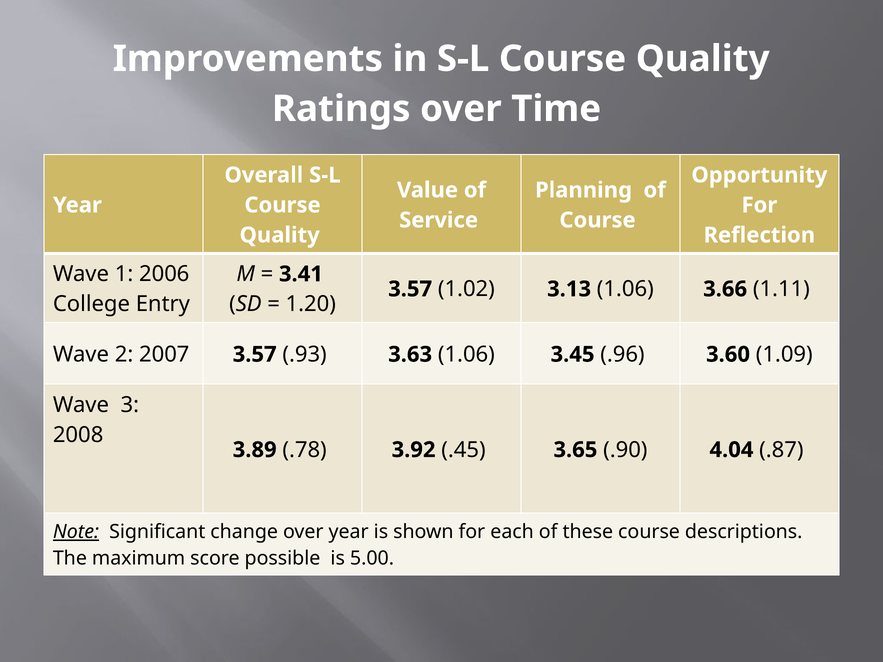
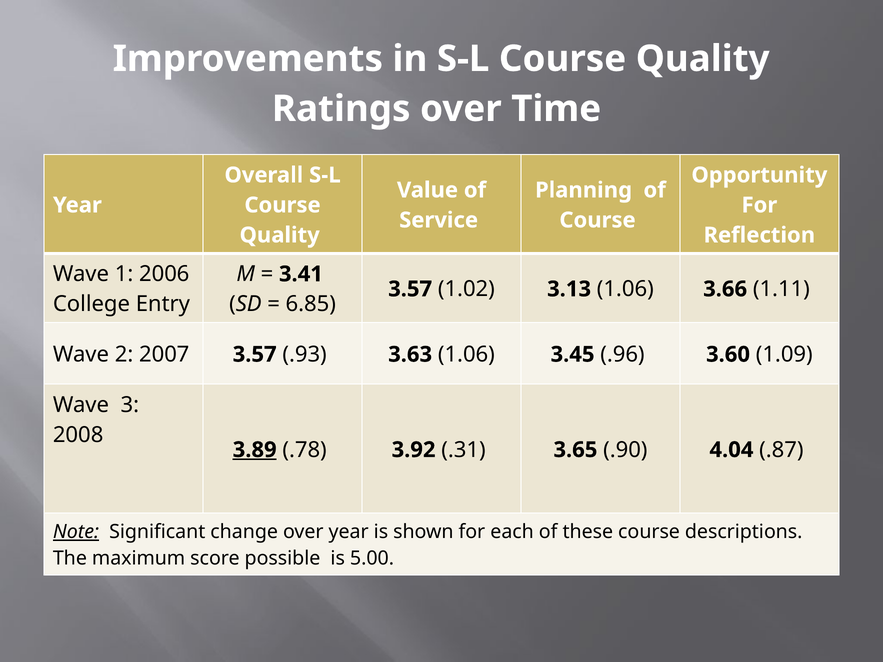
1.20: 1.20 -> 6.85
3.89 underline: none -> present
.45: .45 -> .31
